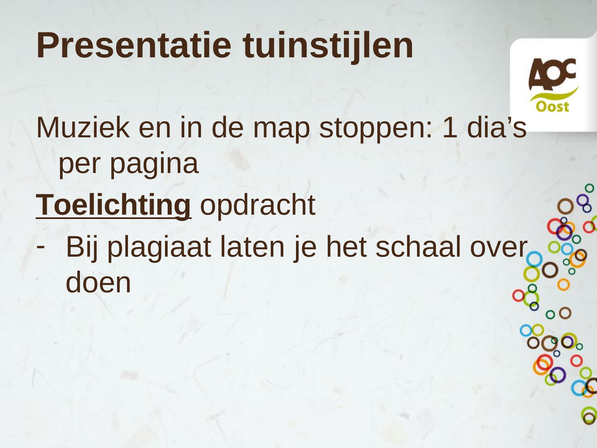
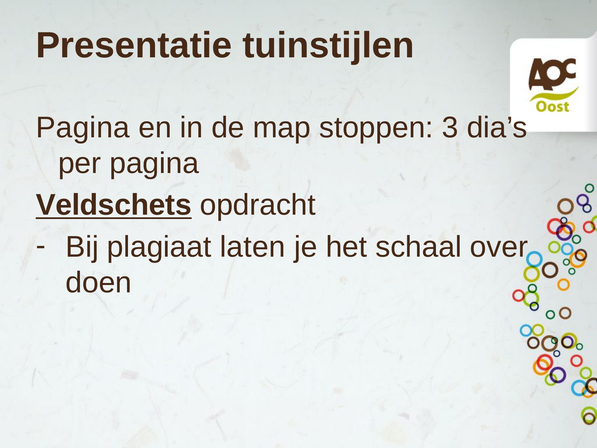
Muziek at (83, 127): Muziek -> Pagina
1: 1 -> 3
Toelichting: Toelichting -> Veldschets
